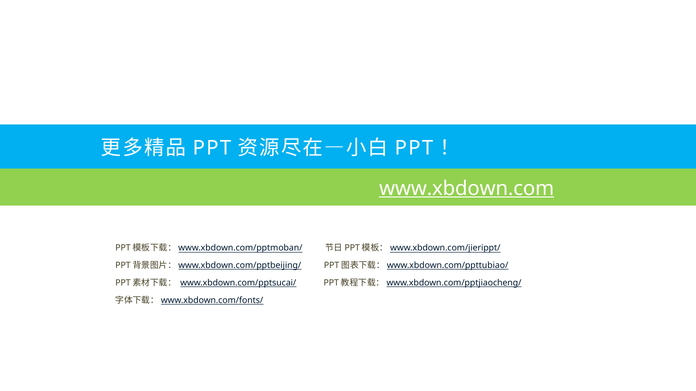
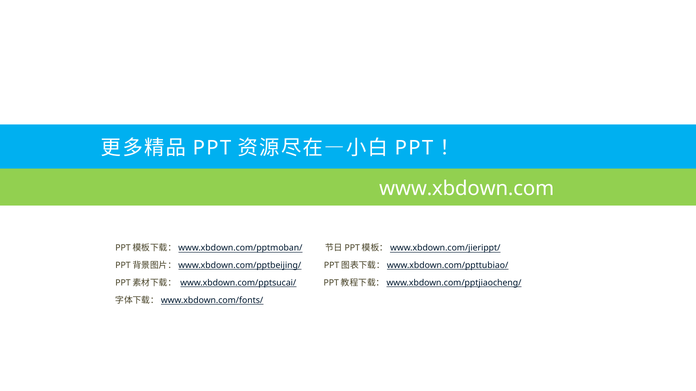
www.xbdown.com underline: present -> none
